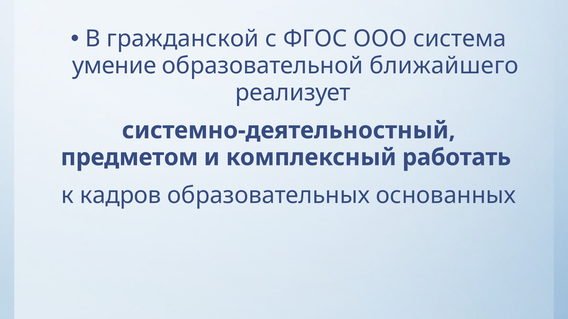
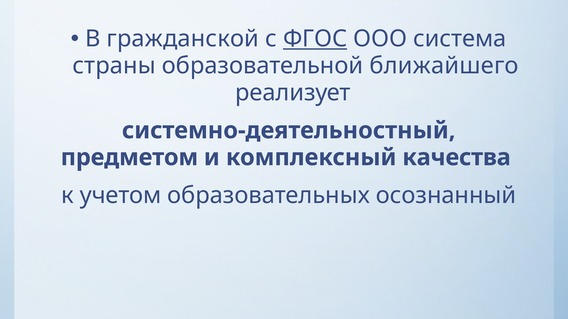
ФГОС underline: none -> present
умение: умение -> страны
работать: работать -> качества
кадров: кадров -> учетом
основанных: основанных -> осознанный
